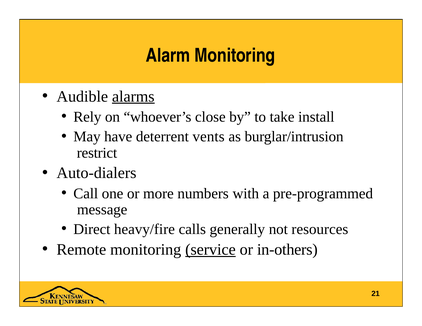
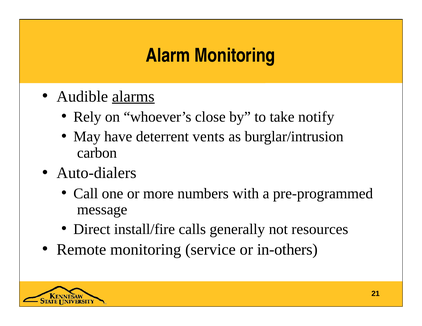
install: install -> notify
restrict: restrict -> carbon
heavy/fire: heavy/fire -> install/fire
service underline: present -> none
